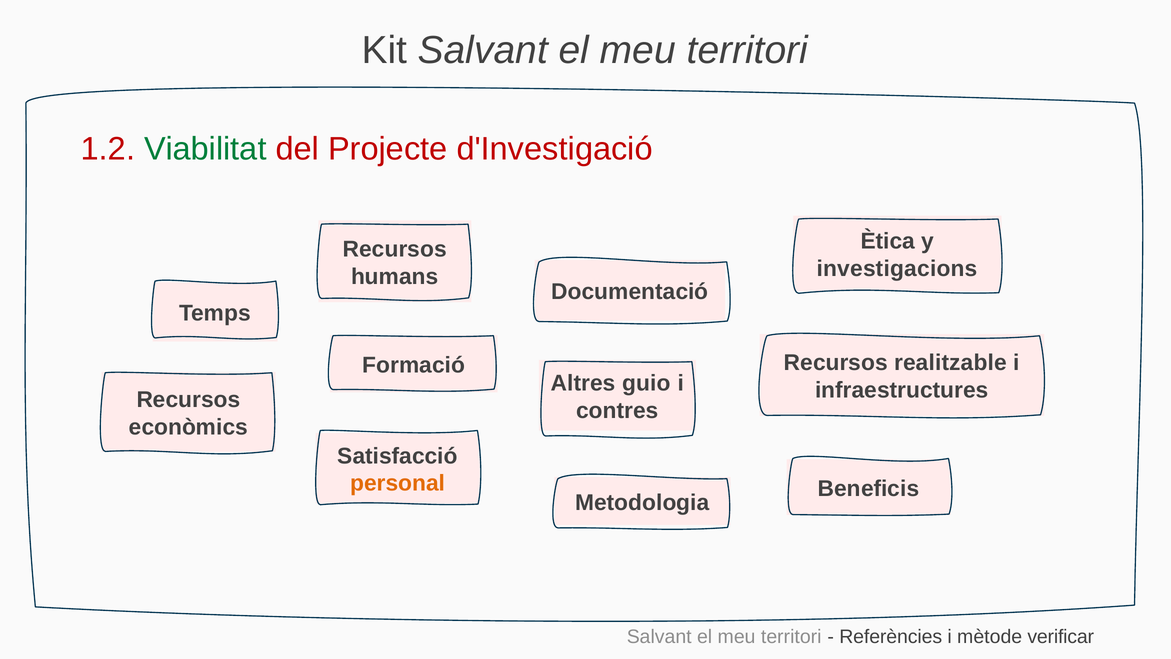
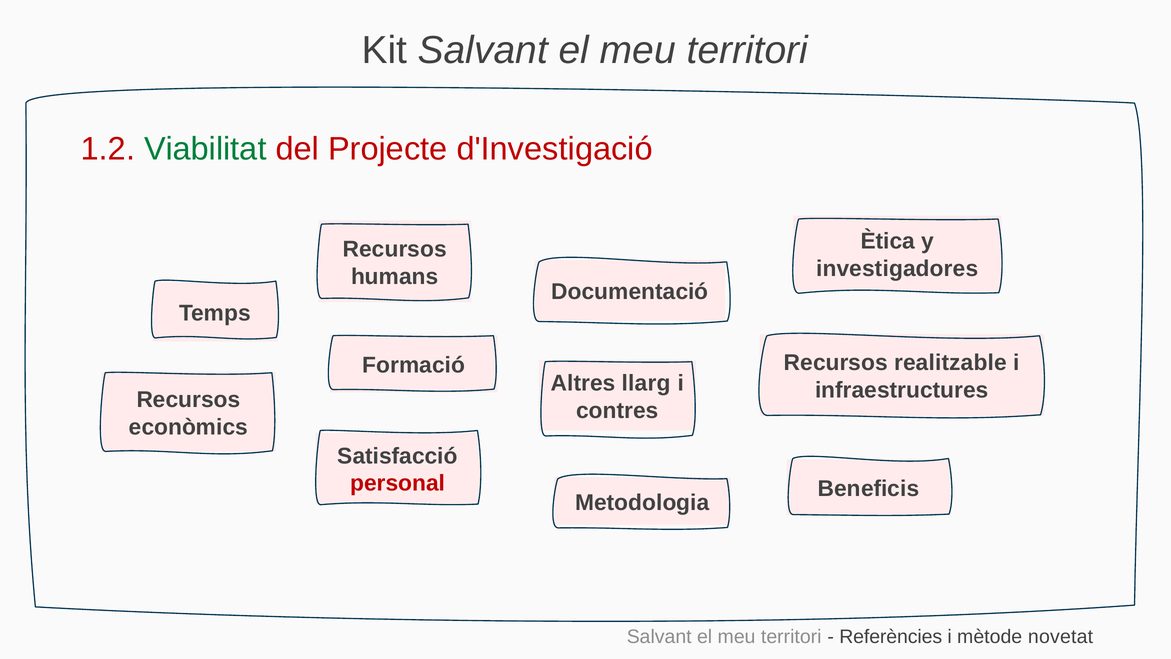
investigacions: investigacions -> investigadores
guio: guio -> llarg
personal colour: orange -> red
verificar: verificar -> novetat
